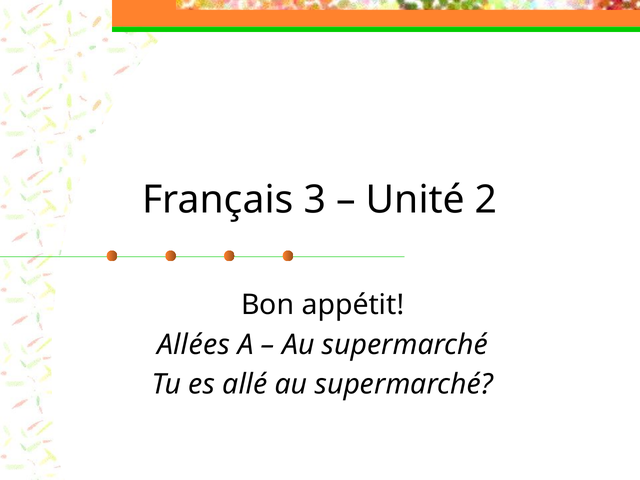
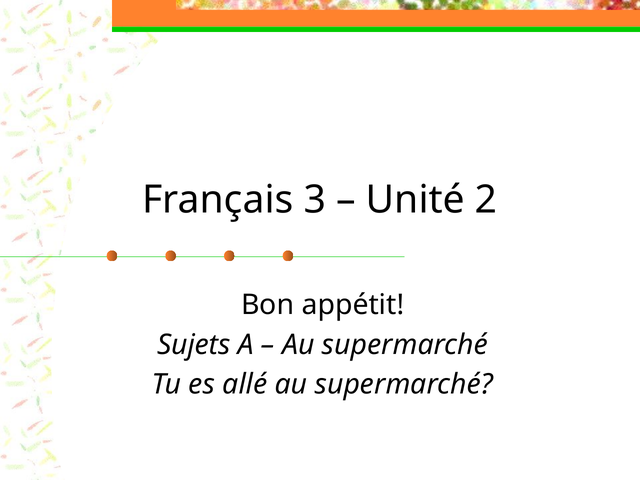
Allées: Allées -> Sujets
